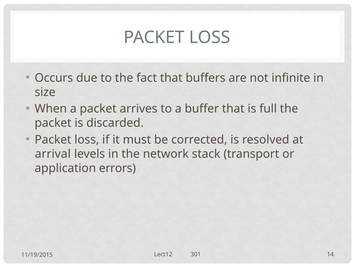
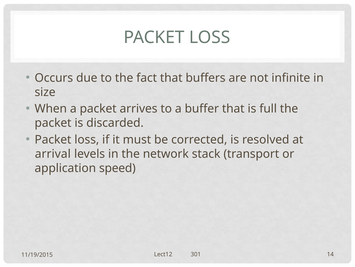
errors: errors -> speed
